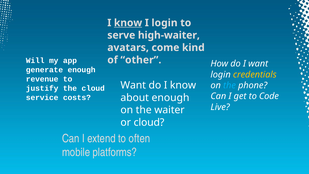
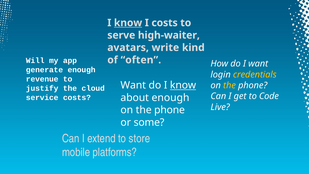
I login: login -> costs
come: come -> write
other: other -> often
know at (183, 85) underline: none -> present
the at (229, 85) colour: light blue -> yellow
waiter at (169, 110): waiter -> phone
or cloud: cloud -> some
often: often -> store
